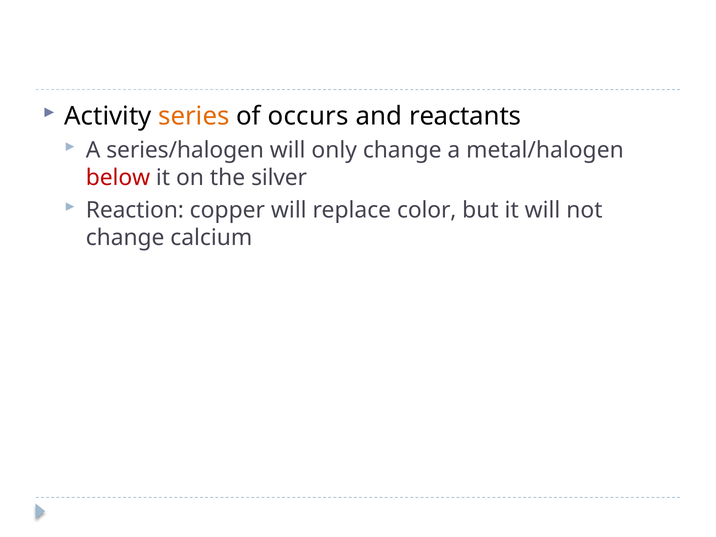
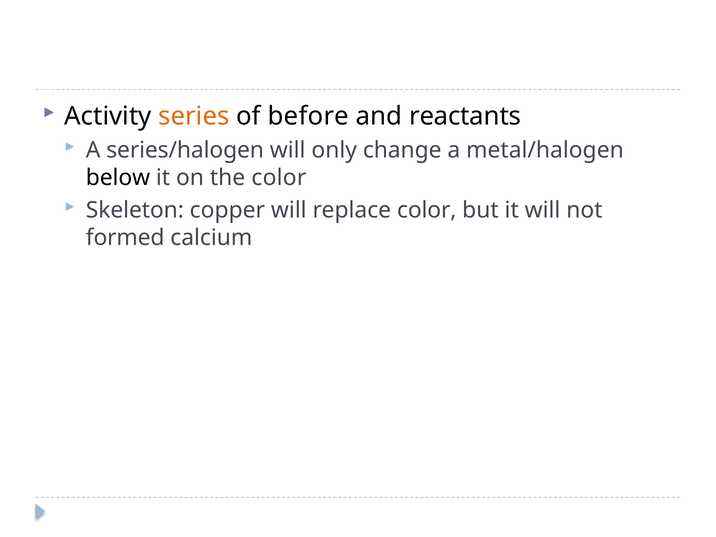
occurs: occurs -> before
below colour: red -> black
the silver: silver -> color
Reaction: Reaction -> Skeleton
change at (125, 238): change -> formed
